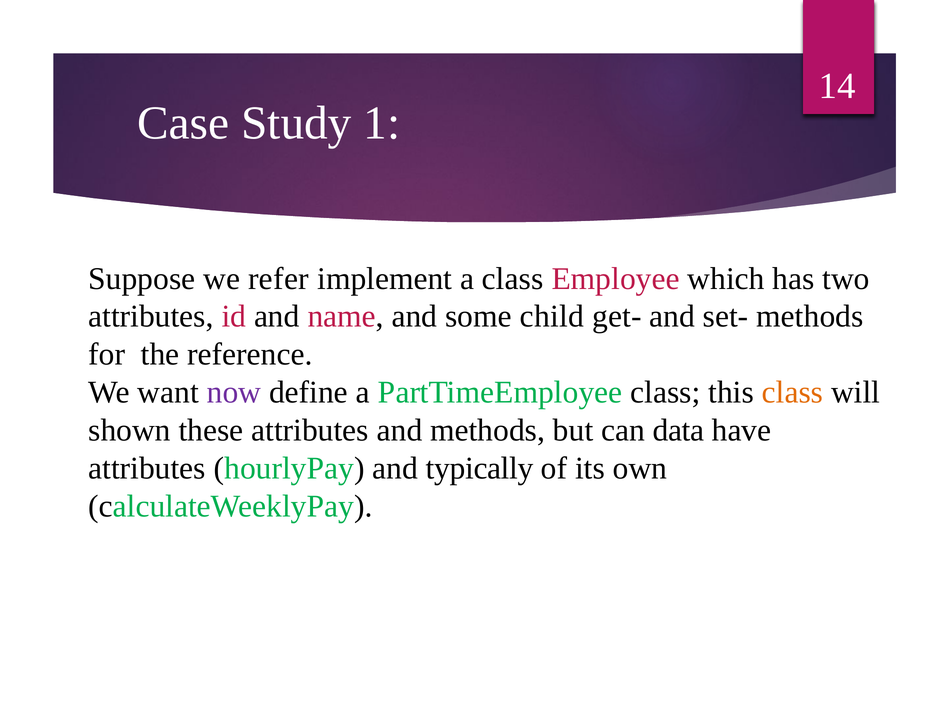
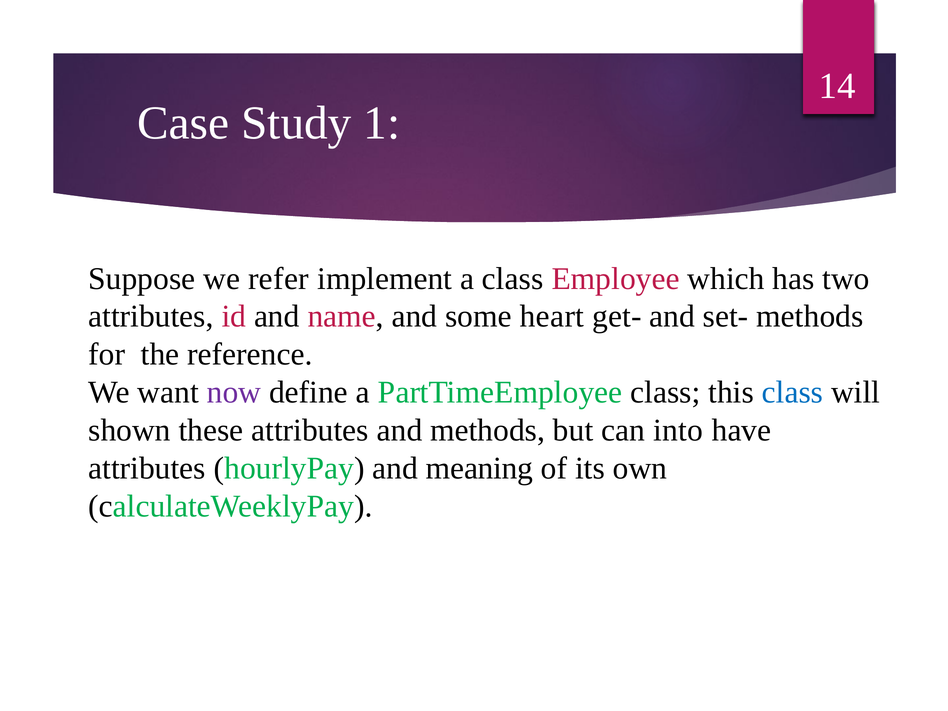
child: child -> heart
class at (793, 392) colour: orange -> blue
data: data -> into
typically: typically -> meaning
